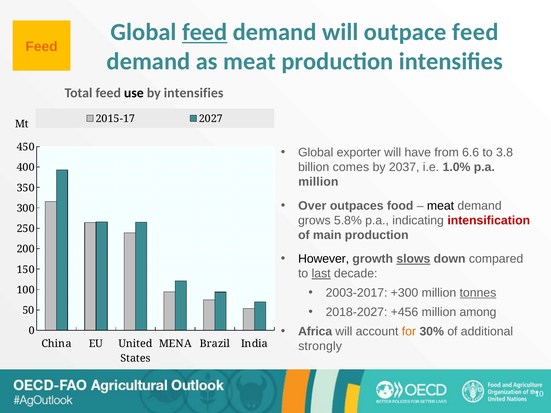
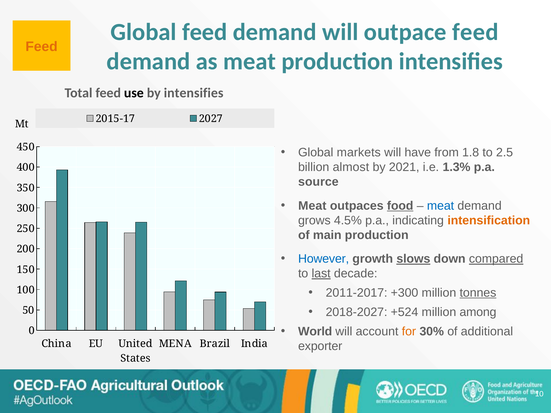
feed at (205, 32) underline: present -> none
exporter: exporter -> markets
6.6: 6.6 -> 1.8
3.8: 3.8 -> 2.5
comes: comes -> almost
2037: 2037 -> 2021
1.0%: 1.0% -> 1.3%
million at (318, 182): million -> source
Over at (312, 206): Over -> Meat
food underline: none -> present
meat at (441, 206) colour: black -> blue
5.8%: 5.8% -> 4.5%
intensification colour: red -> orange
However colour: black -> blue
compared underline: none -> present
2003-2017: 2003-2017 -> 2011-2017
+456: +456 -> +524
Africa: Africa -> World
strongly: strongly -> exporter
